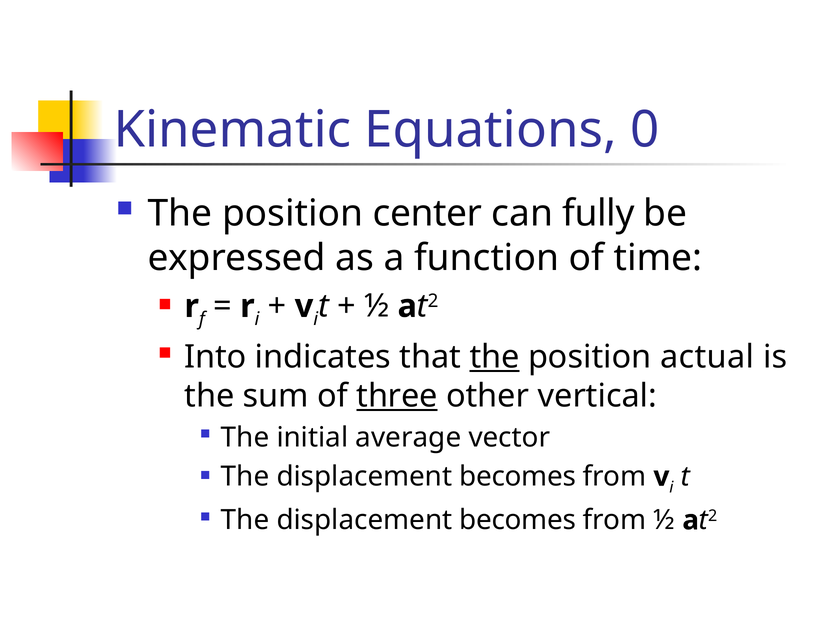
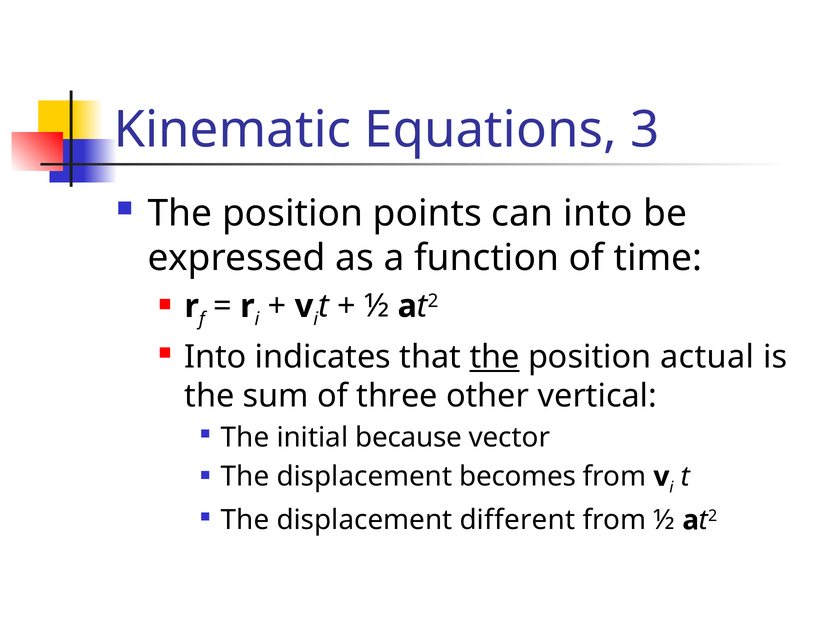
0: 0 -> 3
center: center -> points
can fully: fully -> into
three underline: present -> none
average: average -> because
becomes at (518, 520): becomes -> different
